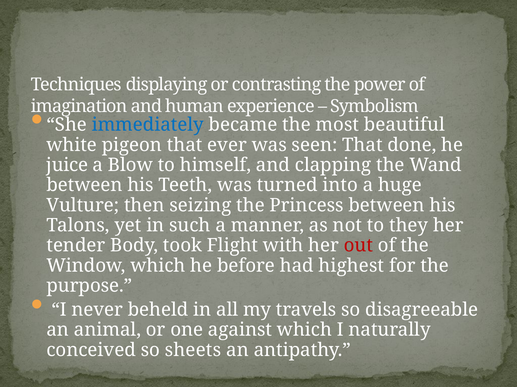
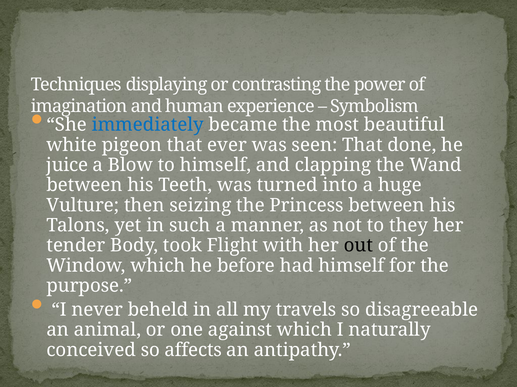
out colour: red -> black
had highest: highest -> himself
sheets: sheets -> affects
